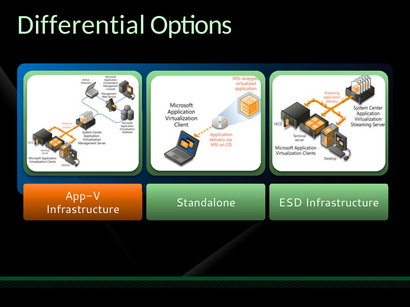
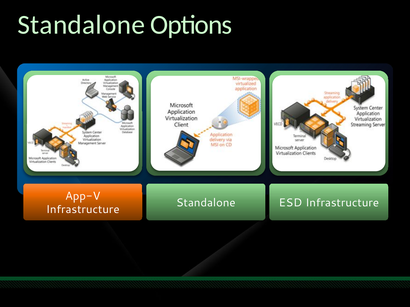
Differential at (81, 25): Differential -> Standalone
